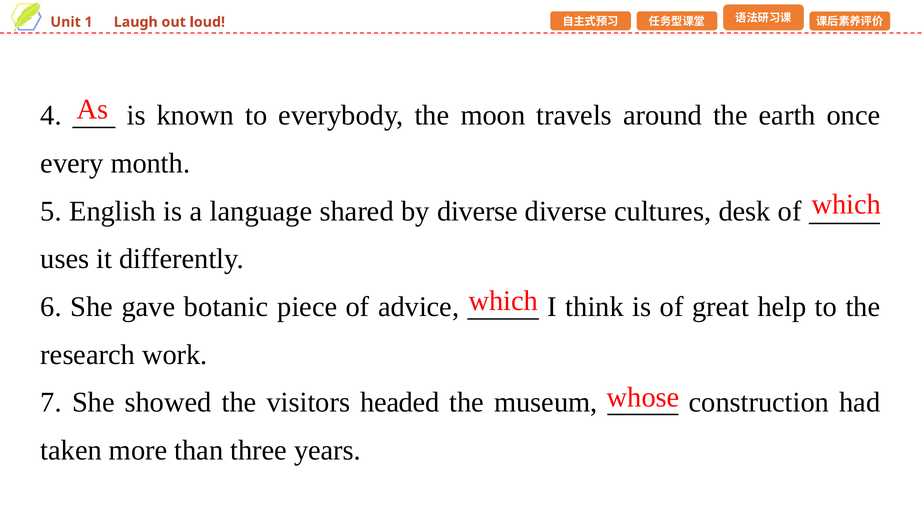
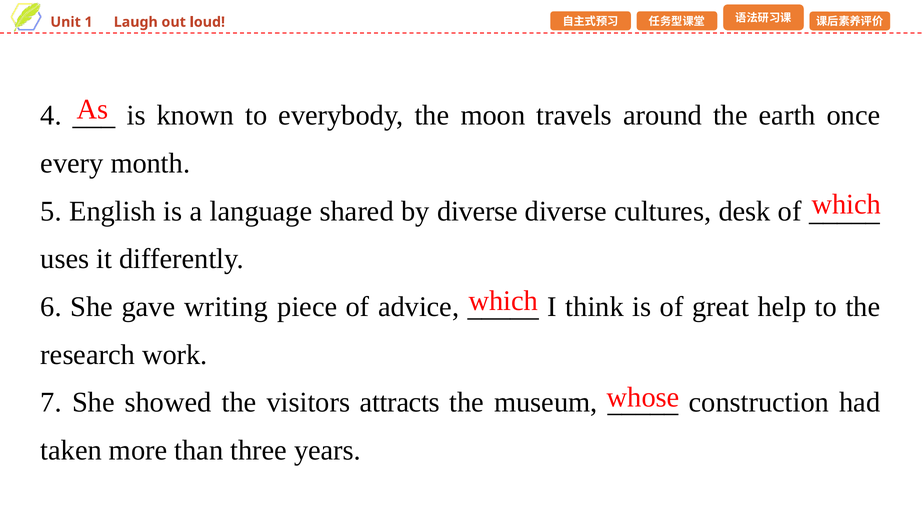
botanic: botanic -> writing
headed: headed -> attracts
